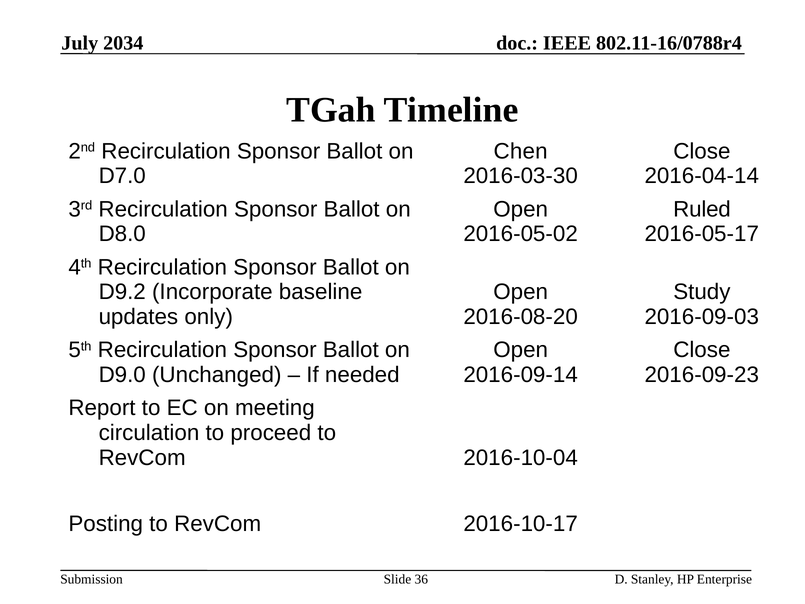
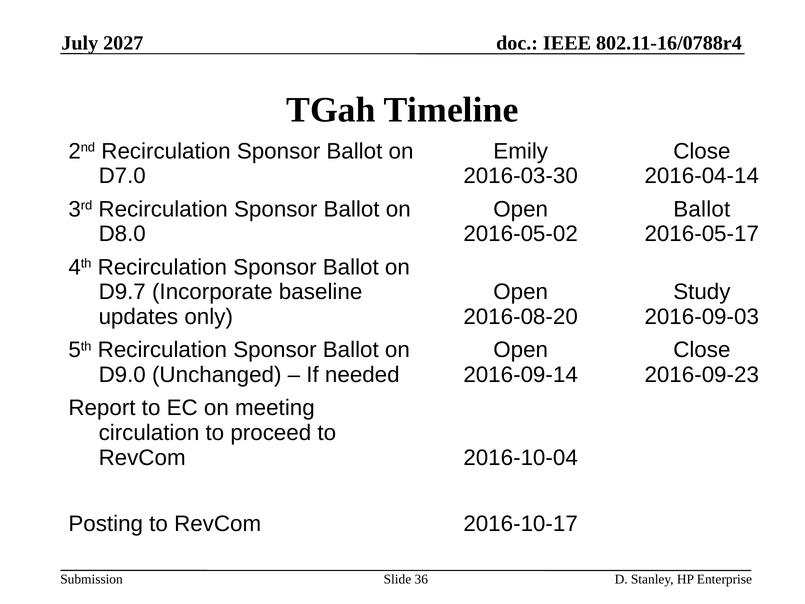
2034: 2034 -> 2027
Chen: Chen -> Emily
Ruled at (702, 209): Ruled -> Ballot
D9.2: D9.2 -> D9.7
